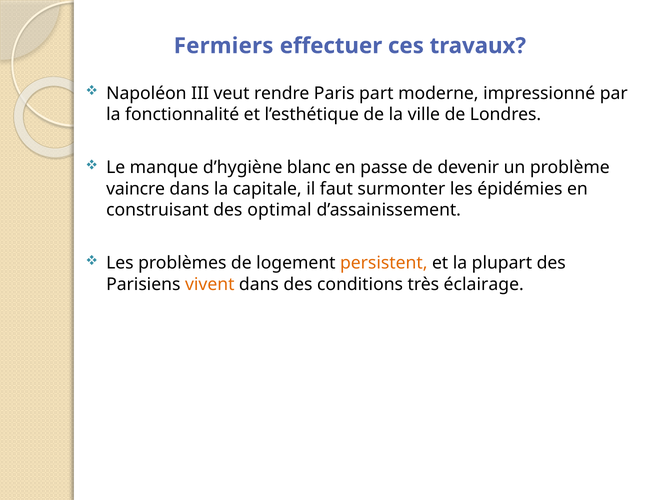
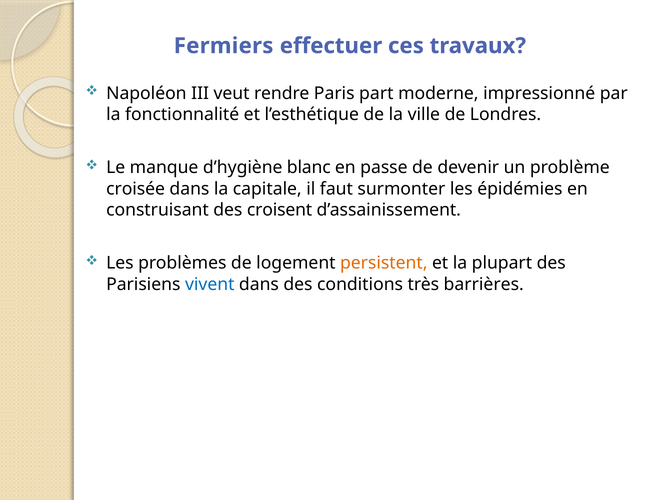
vaincre: vaincre -> croisée
optimal: optimal -> croisent
vivent colour: orange -> blue
éclairage: éclairage -> barrières
